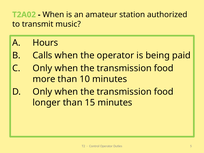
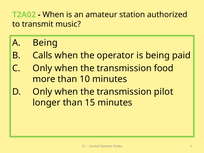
Hours at (45, 43): Hours -> Being
food at (164, 92): food -> pilot
